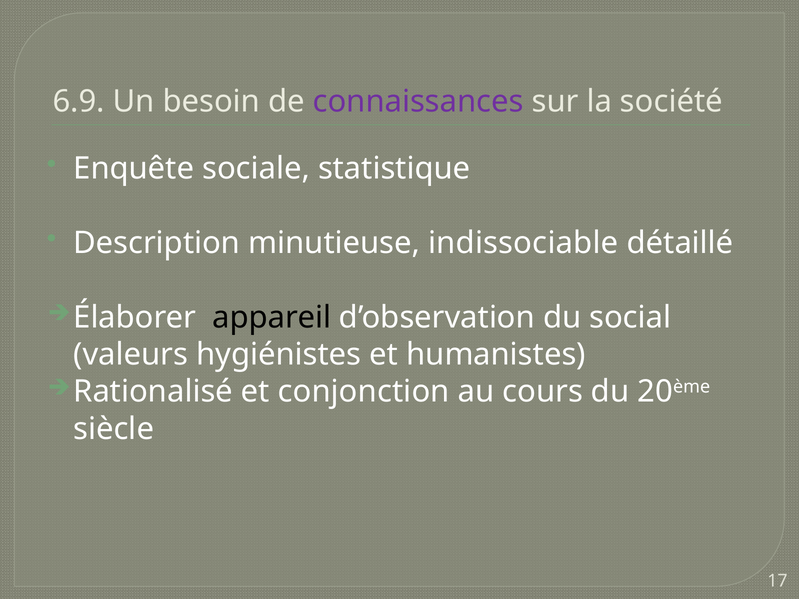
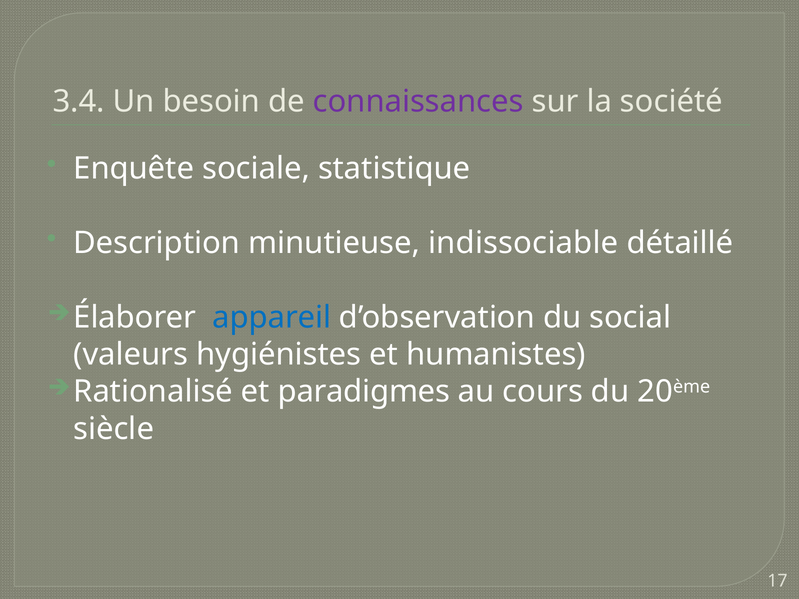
6.9: 6.9 -> 3.4
appareil colour: black -> blue
conjonction: conjonction -> paradigmes
